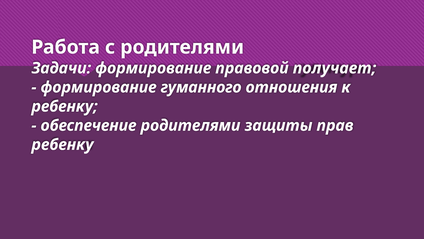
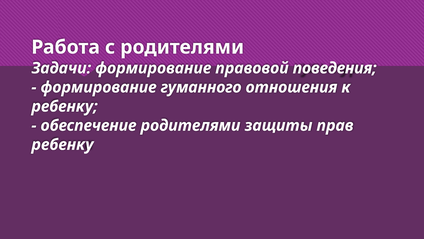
получает: получает -> поведения
